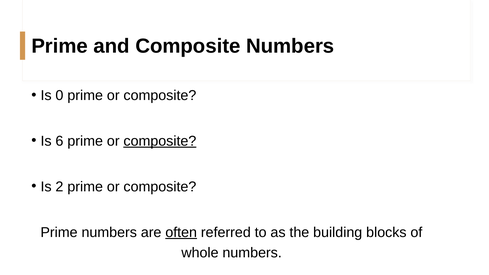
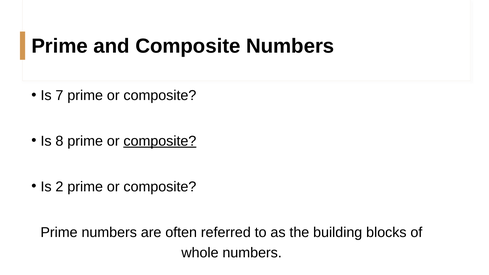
0: 0 -> 7
6: 6 -> 8
often underline: present -> none
